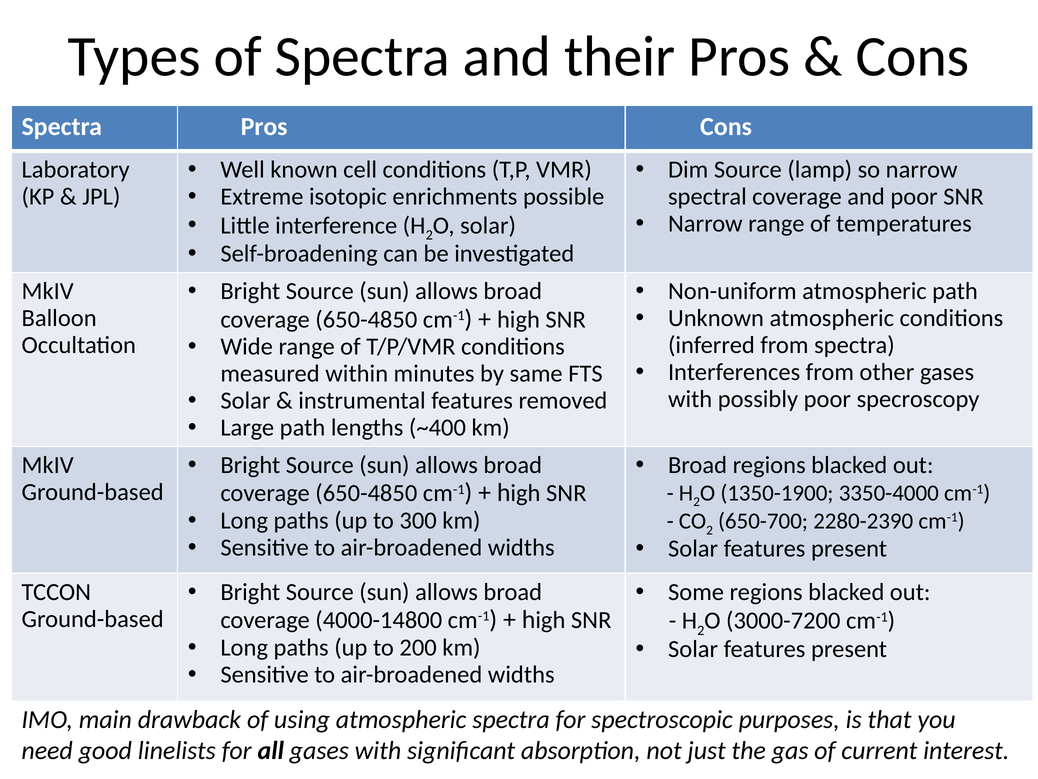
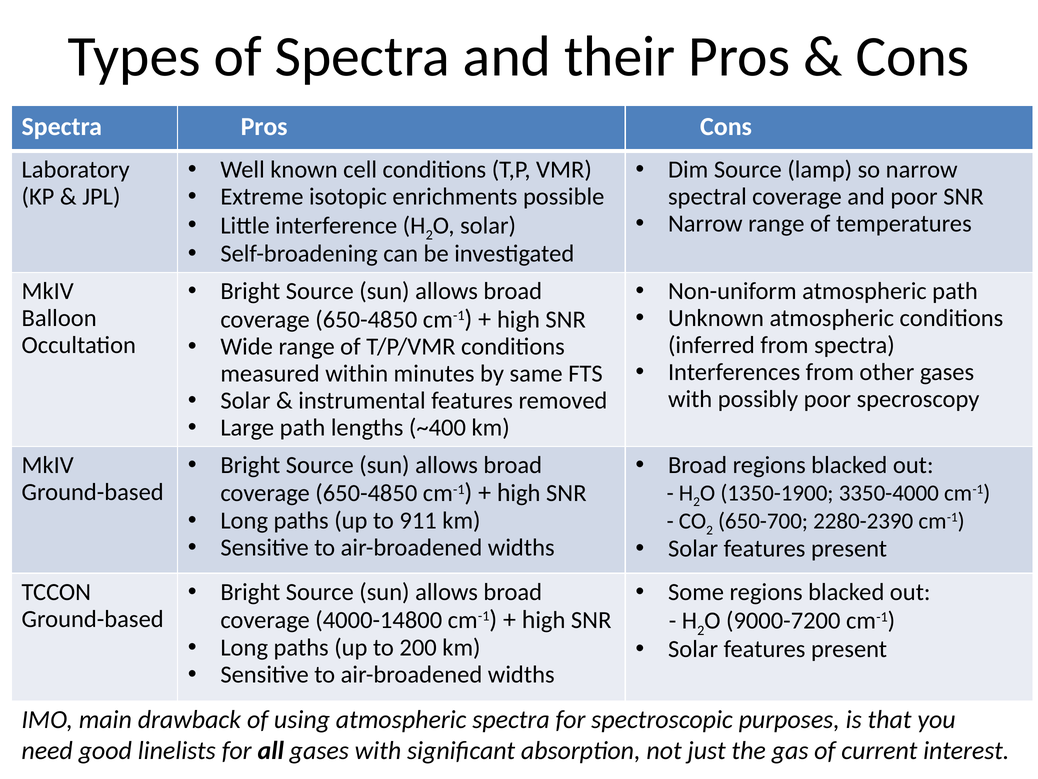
300: 300 -> 911
3000-7200: 3000-7200 -> 9000-7200
